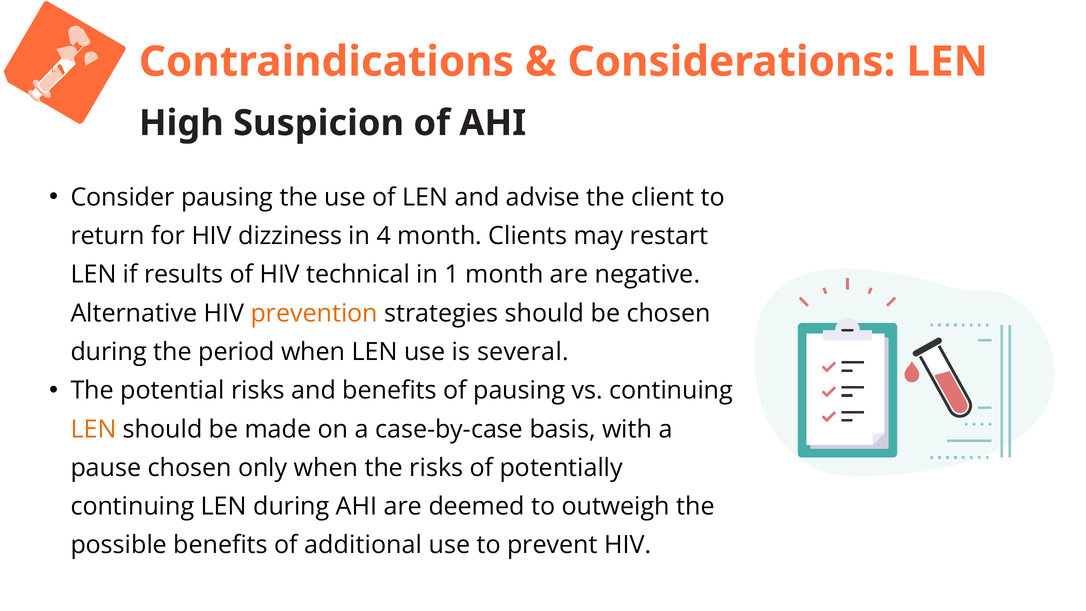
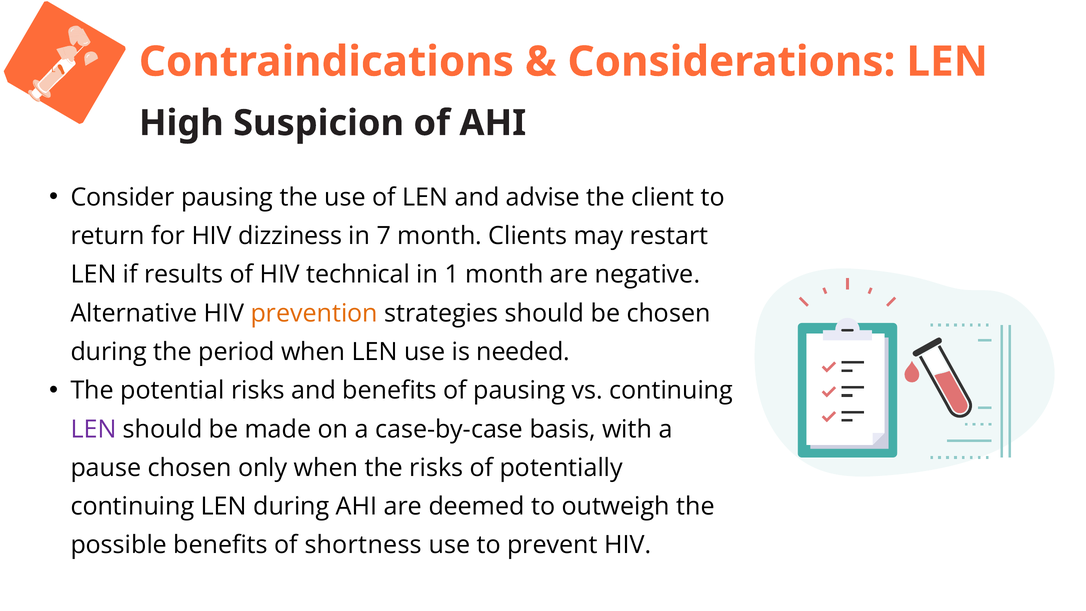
4: 4 -> 7
several: several -> needed
LEN at (94, 429) colour: orange -> purple
additional: additional -> shortness
